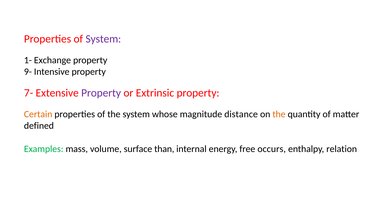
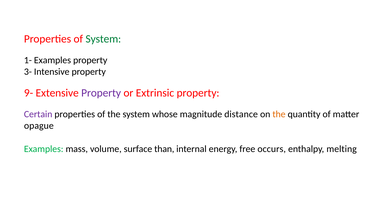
System at (103, 39) colour: purple -> green
1- Exchange: Exchange -> Examples
9-: 9- -> 3-
7-: 7- -> 9-
Certain colour: orange -> purple
defined: defined -> opague
relation: relation -> melting
